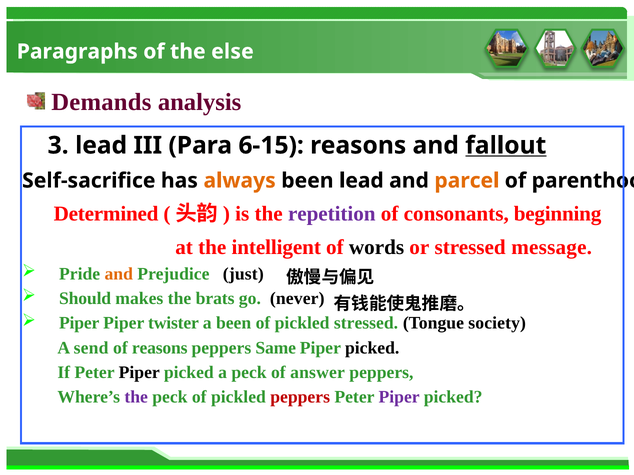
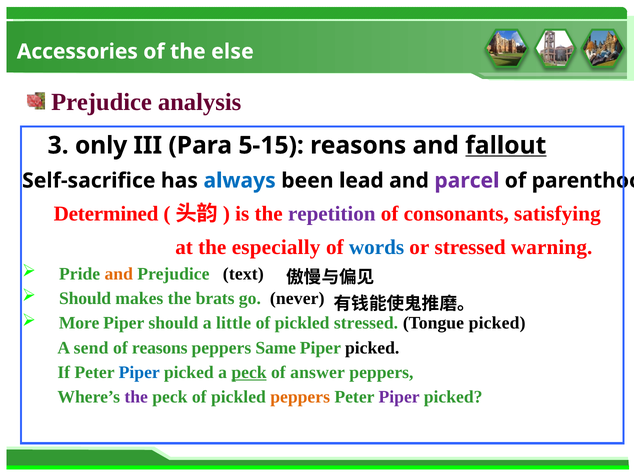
Paragraphs: Paragraphs -> Accessories
Demands at (101, 102): Demands -> Prejudice
3 lead: lead -> only
6-15: 6-15 -> 5-15
always colour: orange -> blue
parcel colour: orange -> purple
beginning: beginning -> satisfying
intelligent: intelligent -> especially
words colour: black -> blue
message: message -> warning
just: just -> text
Piper at (79, 323): Piper -> More
Piper twister: twister -> should
a been: been -> little
Tongue society: society -> picked
Piper at (139, 373) colour: black -> blue
peck at (249, 373) underline: none -> present
peppers at (300, 397) colour: red -> orange
